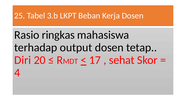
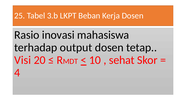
ringkas: ringkas -> inovasi
Diri: Diri -> Visi
17: 17 -> 10
